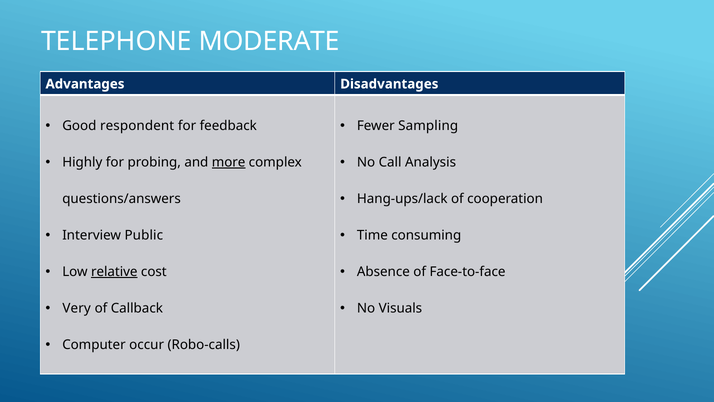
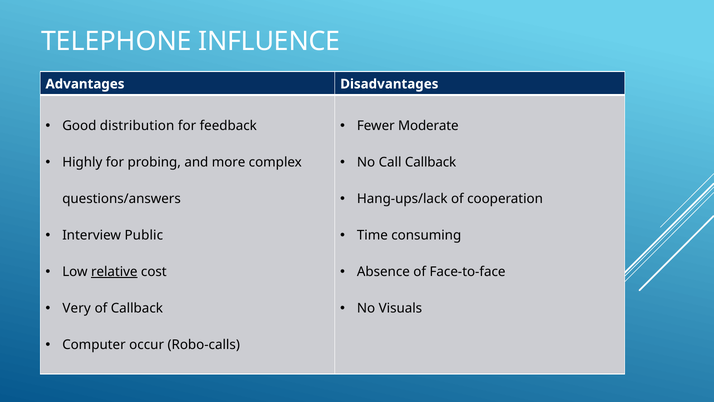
MODERATE: MODERATE -> INFLUENCE
respondent: respondent -> distribution
Sampling: Sampling -> Moderate
more underline: present -> none
Call Analysis: Analysis -> Callback
